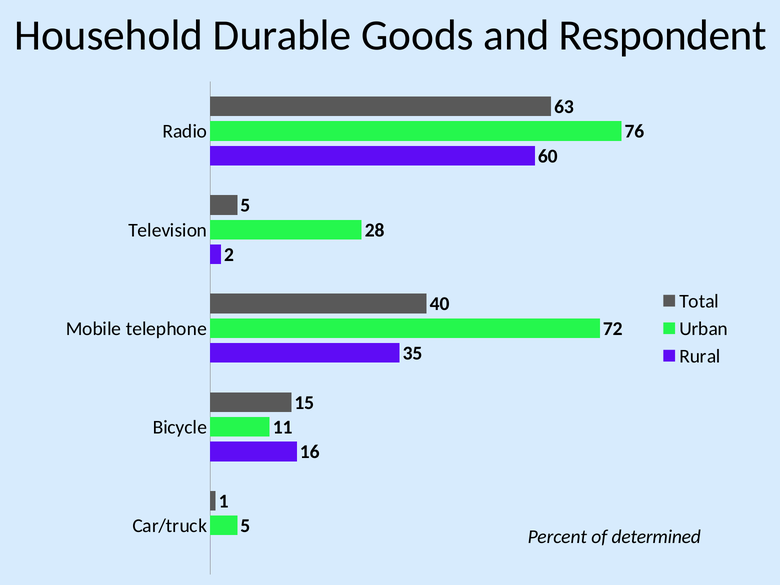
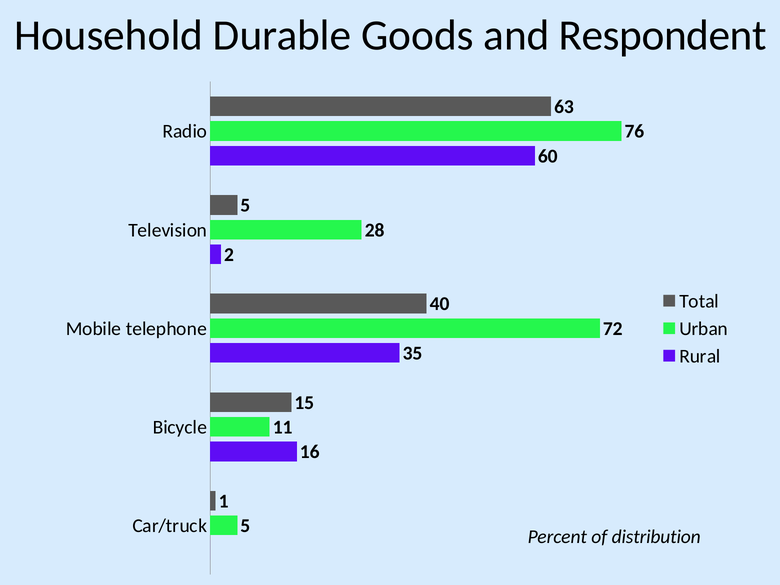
determined: determined -> distribution
